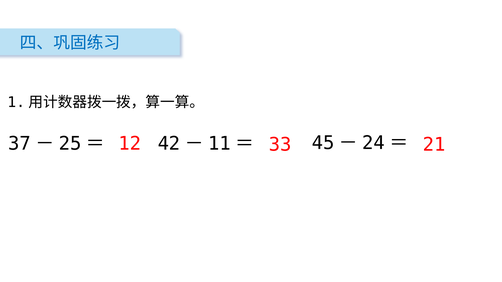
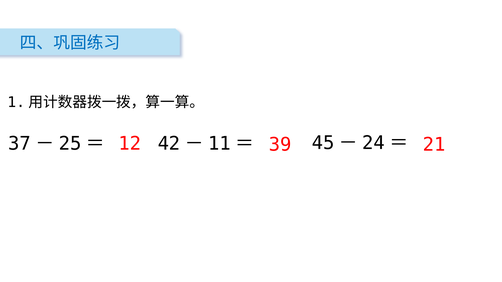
33: 33 -> 39
